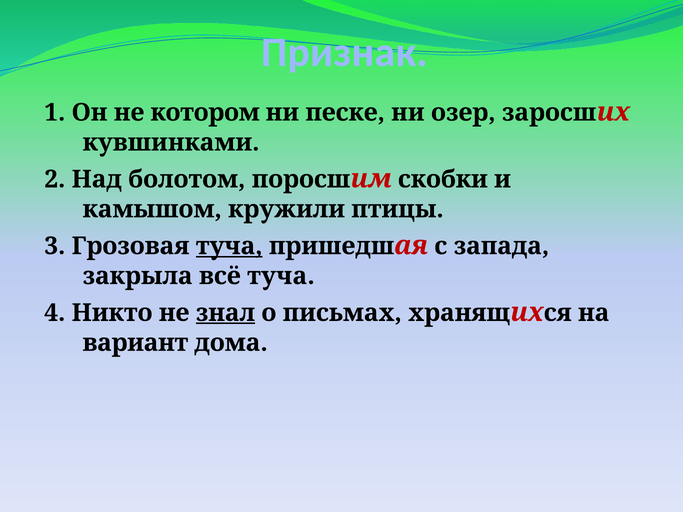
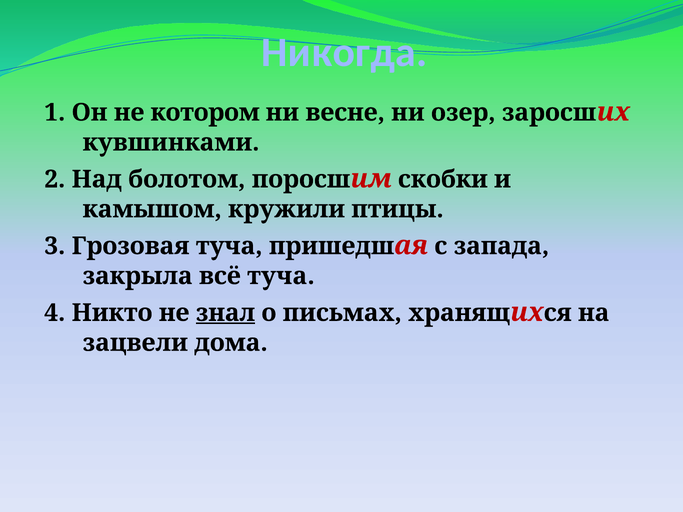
Признак: Признак -> Никогда
песке: песке -> весне
туча at (229, 246) underline: present -> none
вариант: вариант -> зацвели
